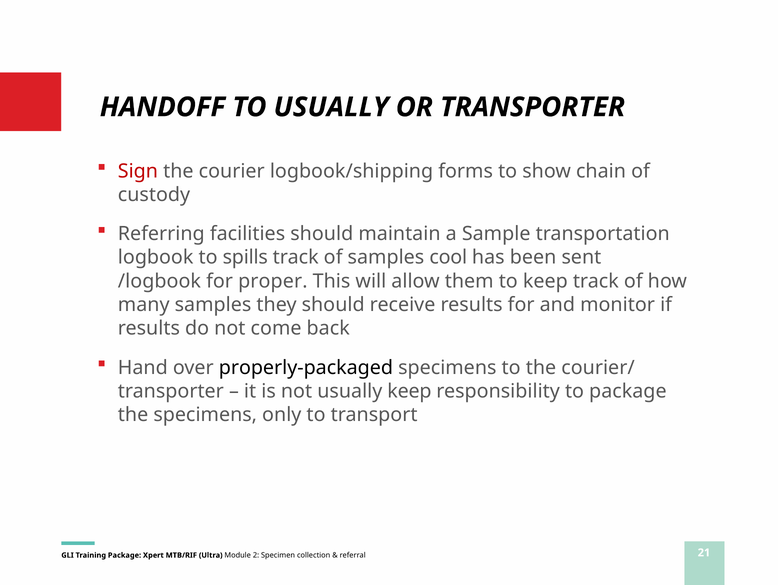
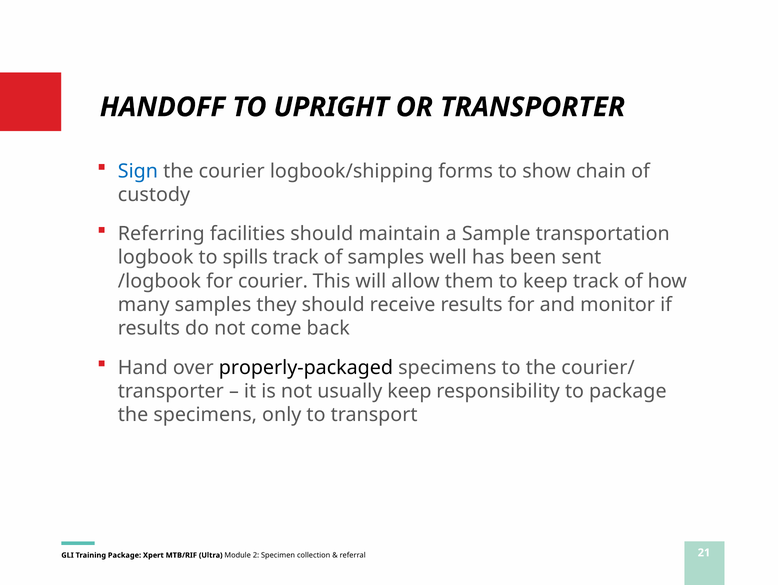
TO USUALLY: USUALLY -> UPRIGHT
Sign colour: red -> blue
cool: cool -> well
for proper: proper -> courier
